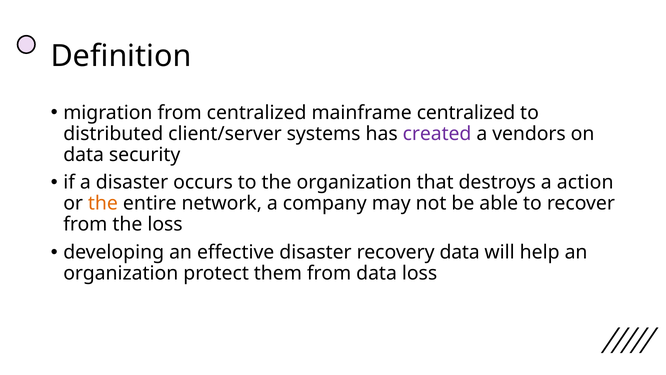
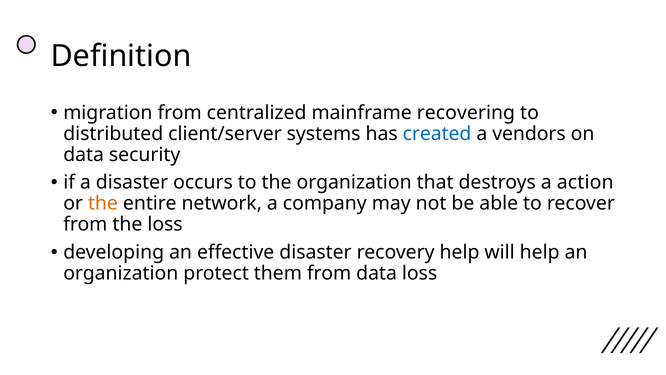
mainframe centralized: centralized -> recovering
created colour: purple -> blue
recovery data: data -> help
